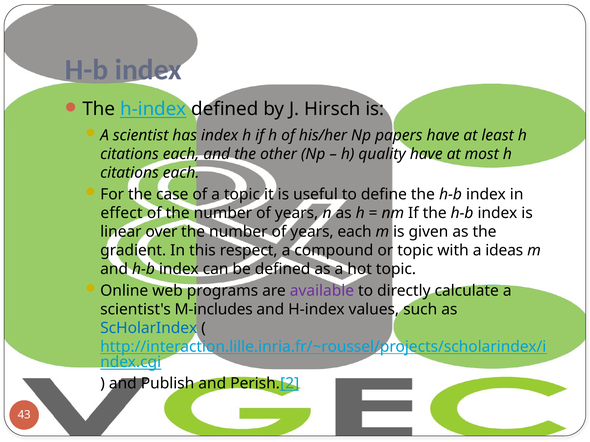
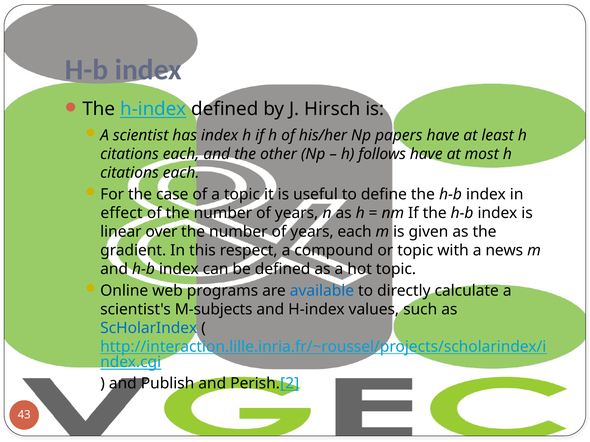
quality: quality -> follows
ideas: ideas -> news
available colour: purple -> blue
M-includes: M-includes -> M-subjects
